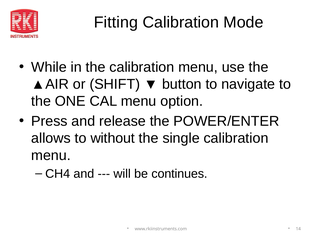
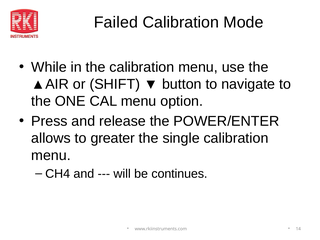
Fitting: Fitting -> Failed
without: without -> greater
